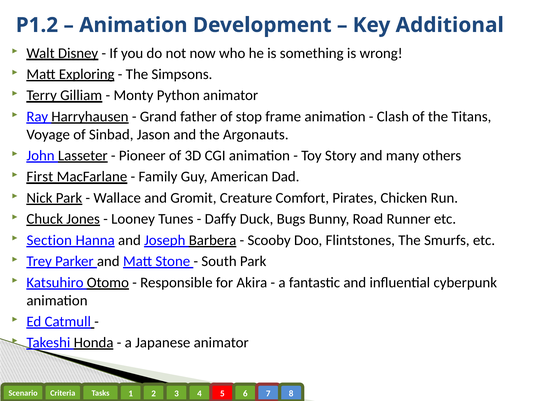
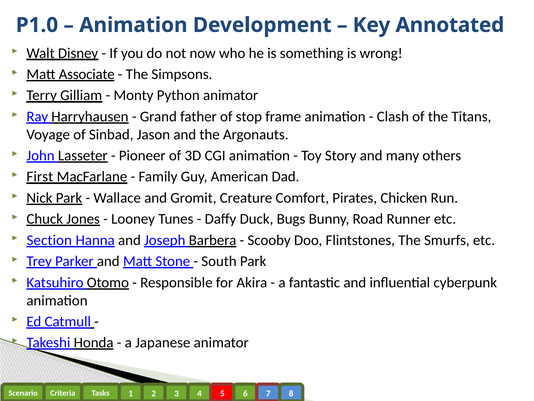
P1.2: P1.2 -> P1.0
Additional: Additional -> Annotated
Exploring: Exploring -> Associate
